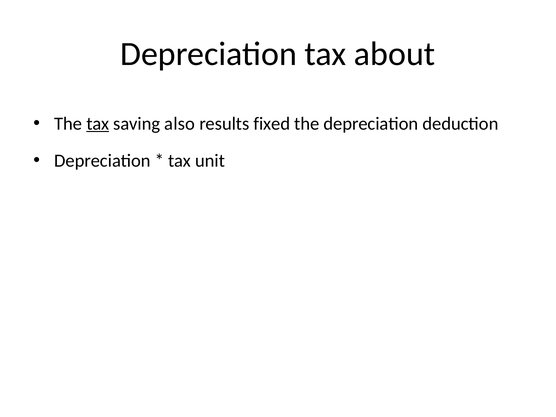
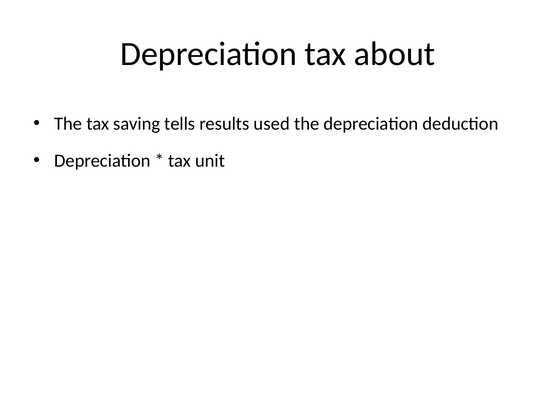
tax at (98, 124) underline: present -> none
also: also -> tells
fixed: fixed -> used
